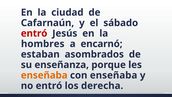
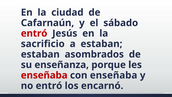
hombres: hombres -> sacrificio
a encarnó: encarnó -> estaban
enseñaba at (44, 75) colour: orange -> red
derecha: derecha -> encarnó
